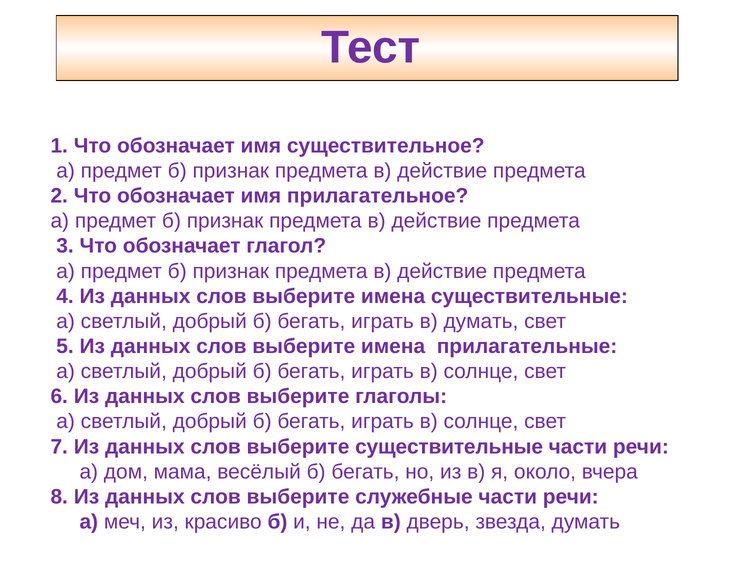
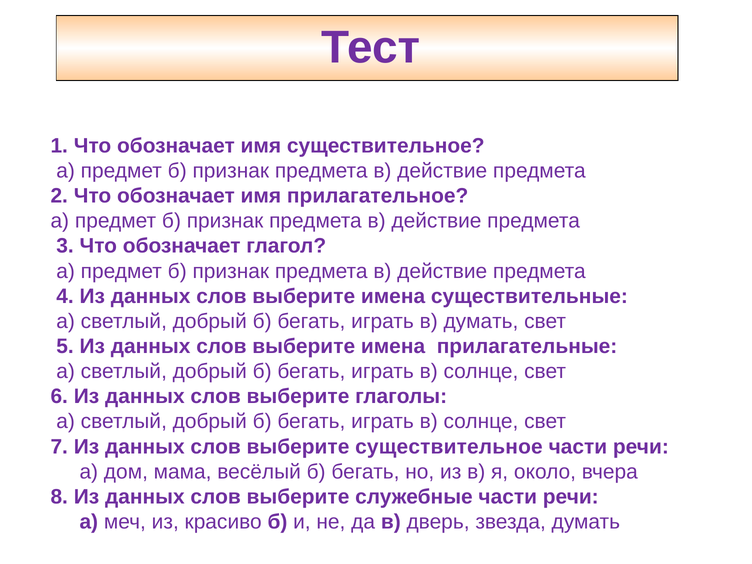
выберите существительные: существительные -> существительное
